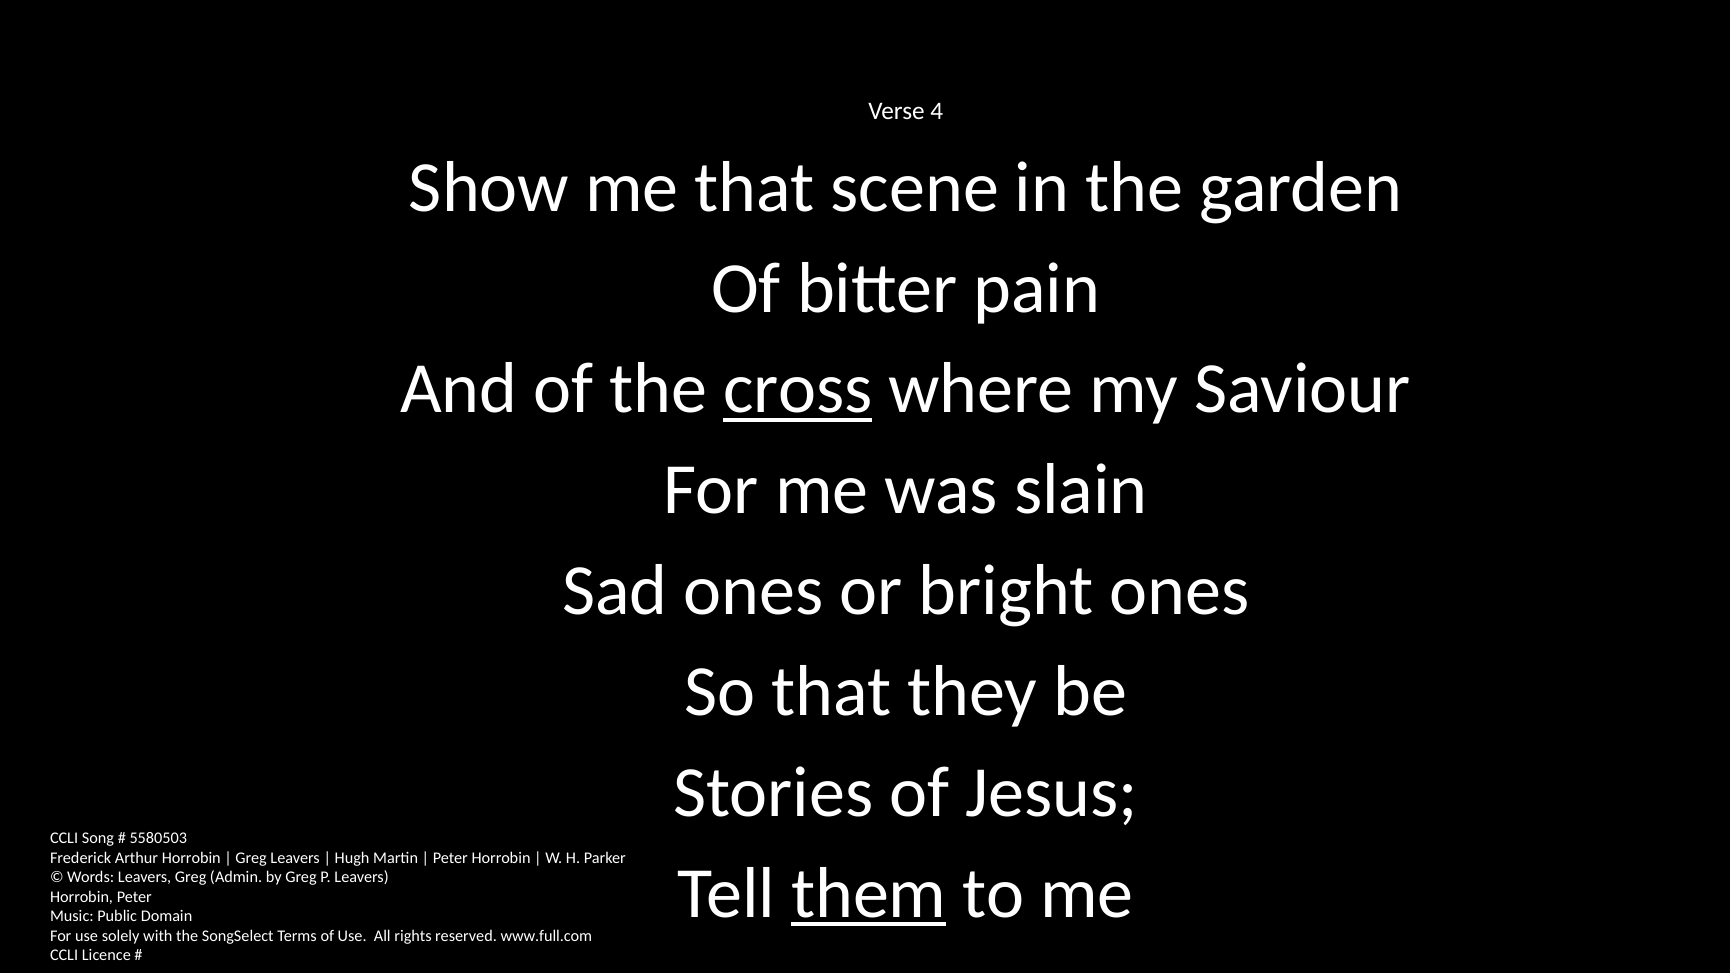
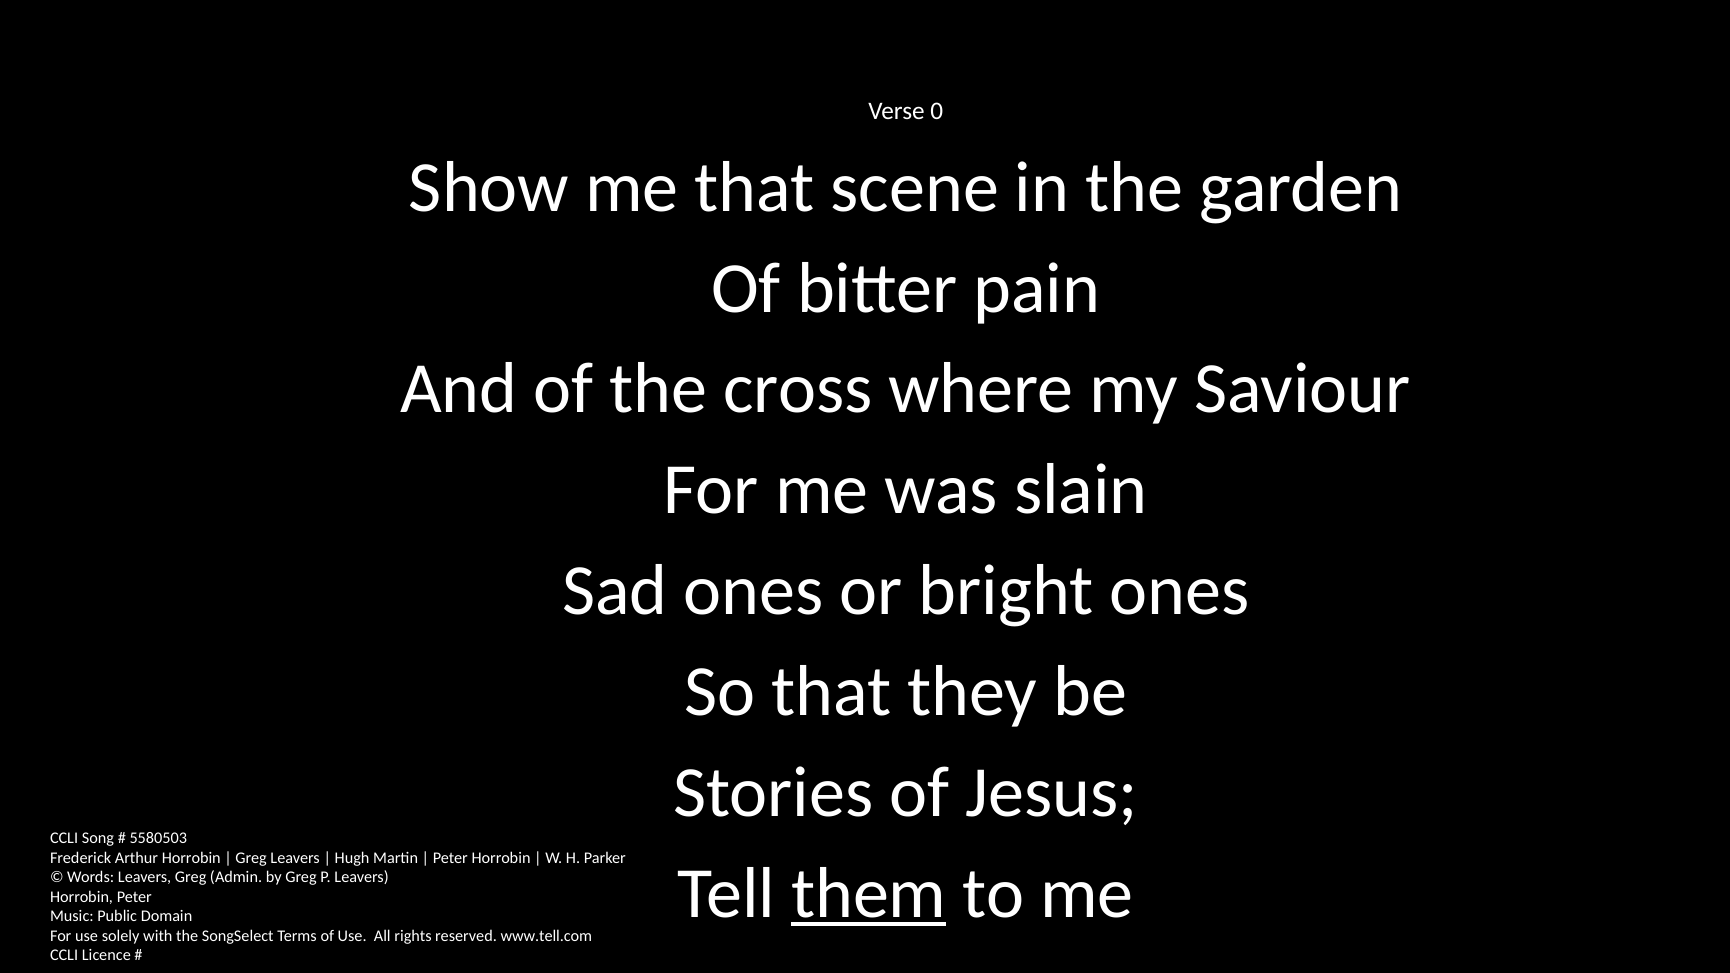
4: 4 -> 0
cross underline: present -> none
www.full.com: www.full.com -> www.tell.com
